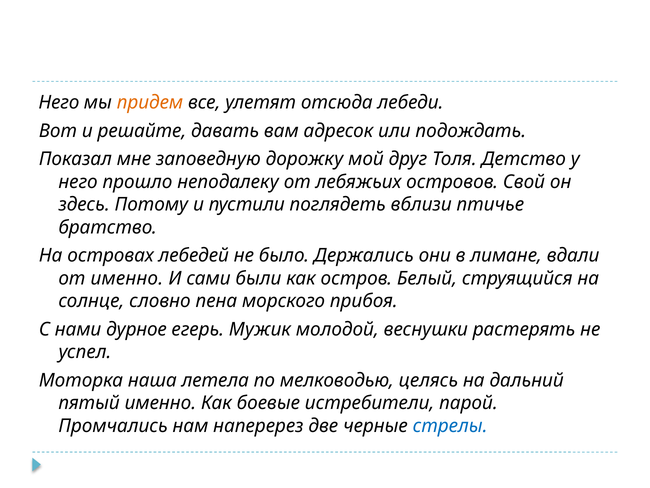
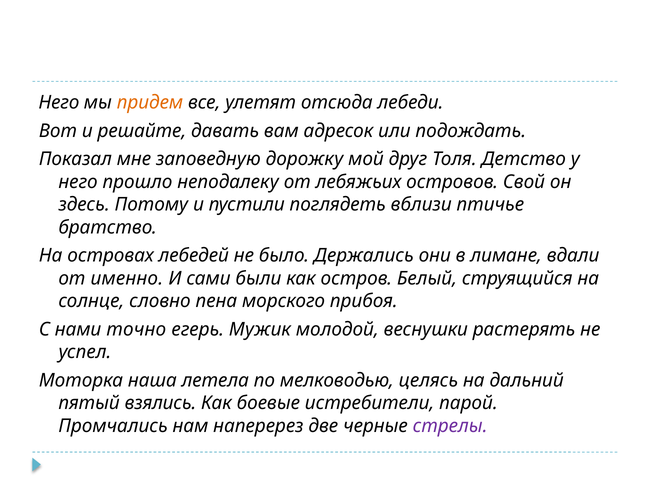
дурное: дурное -> точно
пятый именно: именно -> взялись
стрелы colour: blue -> purple
